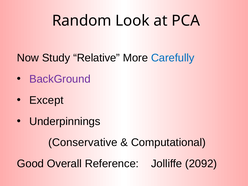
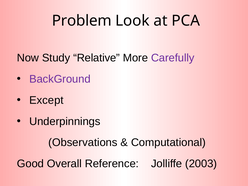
Random: Random -> Problem
Carefully colour: blue -> purple
Conservative: Conservative -> Observations
2092: 2092 -> 2003
